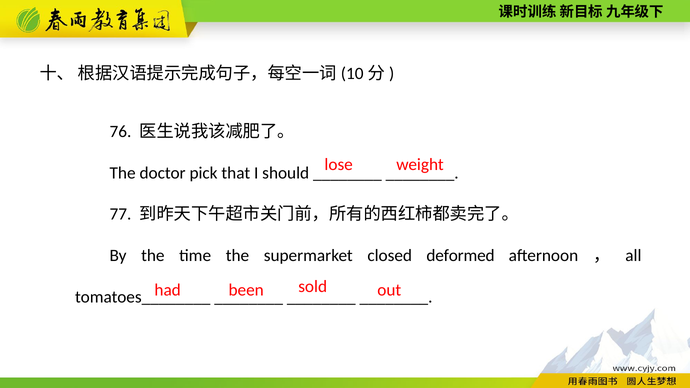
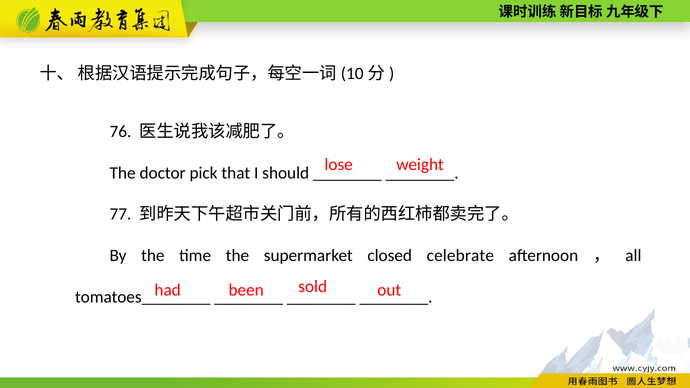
deformed: deformed -> celebrate
